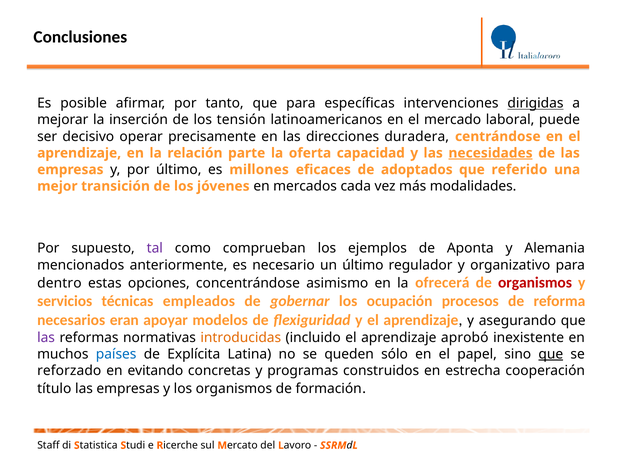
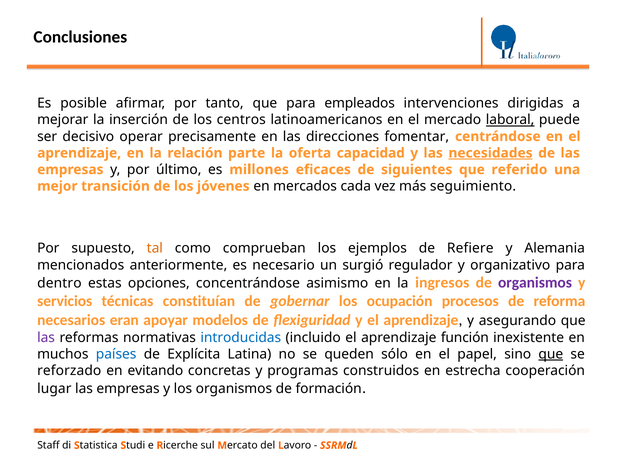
específicas: específicas -> empleados
dirigidas underline: present -> none
tensión: tensión -> centros
laboral underline: none -> present
duradera: duradera -> fomentar
adoptados: adoptados -> siguientes
modalidades: modalidades -> seguimiento
tal colour: purple -> orange
Aponta: Aponta -> Refiere
un último: último -> surgió
ofrecerá: ofrecerá -> ingresos
organismos at (535, 283) colour: red -> purple
empleados: empleados -> constituían
introducidas colour: orange -> blue
aprobó: aprobó -> función
título: título -> lugar
